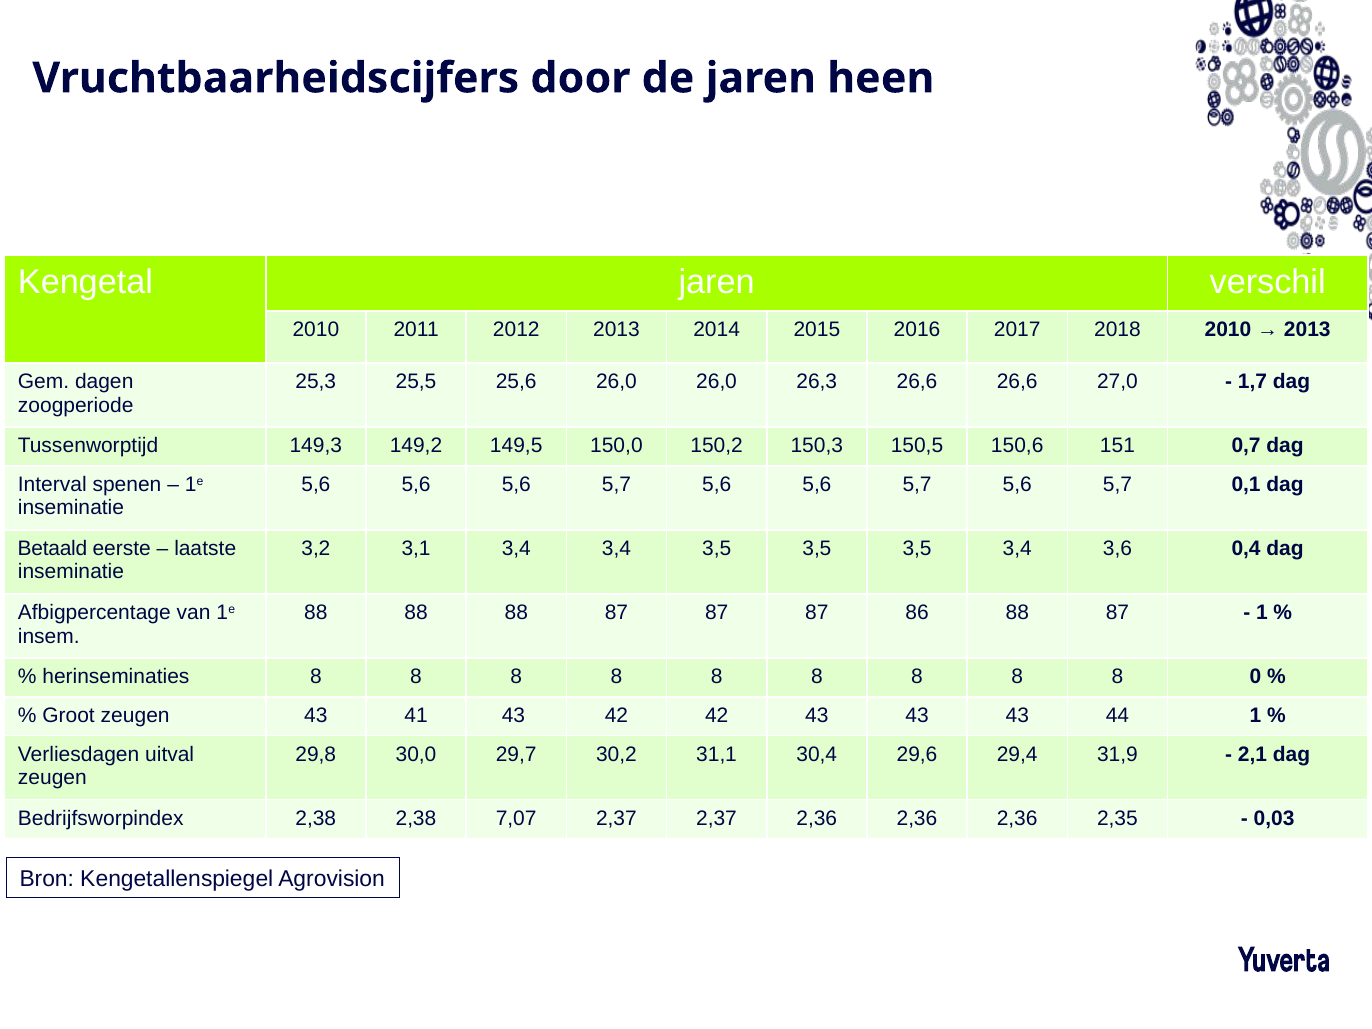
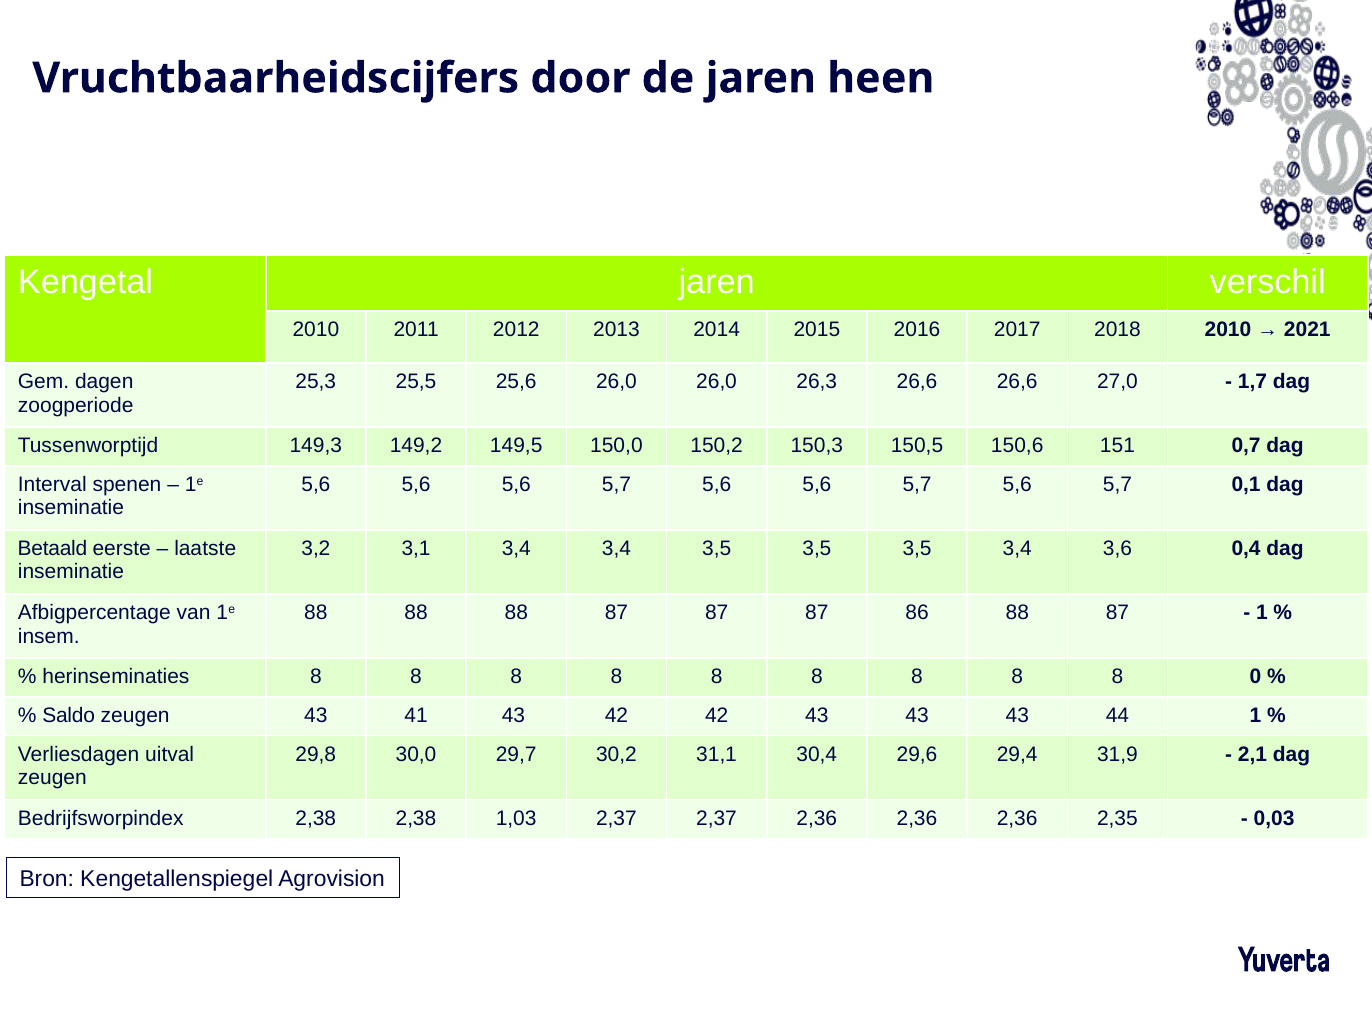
2013 at (1307, 330): 2013 -> 2021
Groot: Groot -> Saldo
7,07: 7,07 -> 1,03
